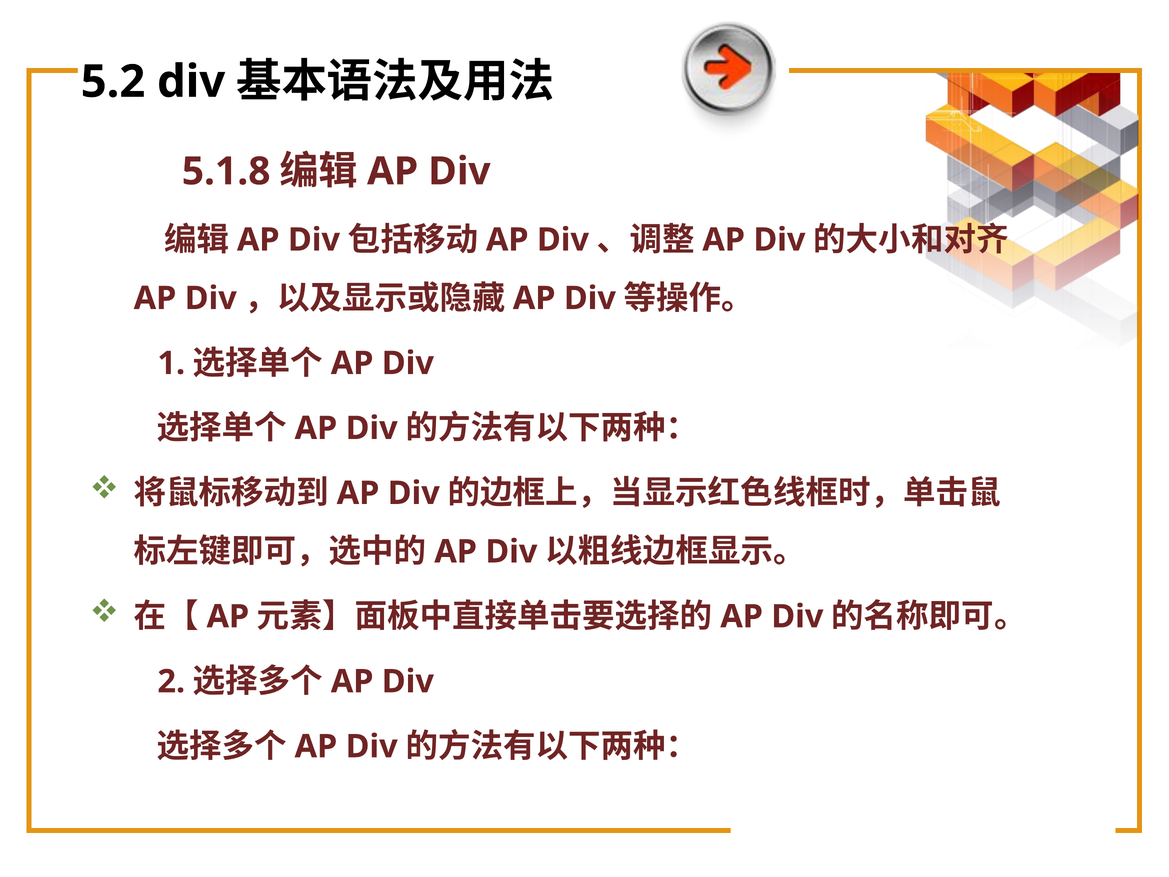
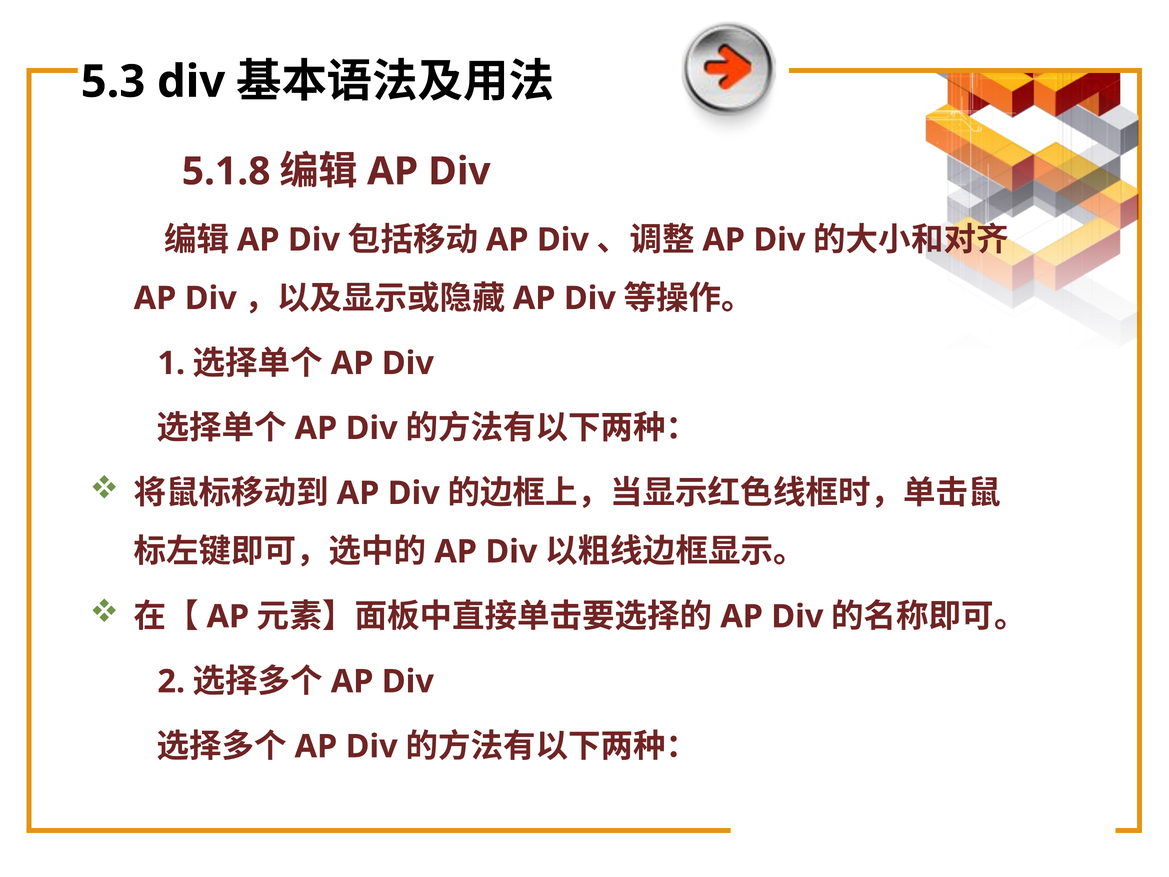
5.2: 5.2 -> 5.3
